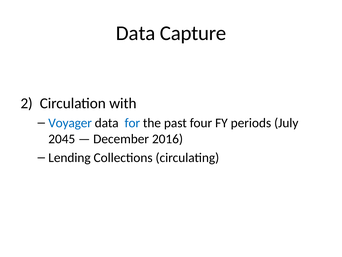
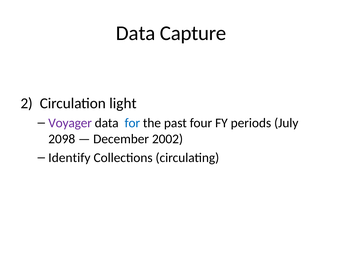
with: with -> light
Voyager colour: blue -> purple
2045: 2045 -> 2098
2016: 2016 -> 2002
Lending: Lending -> Identify
